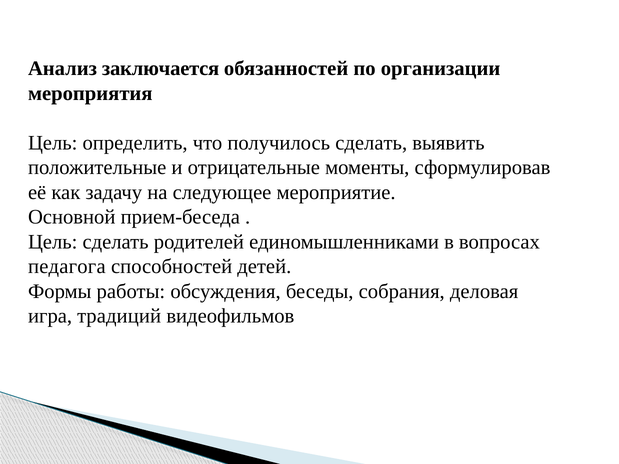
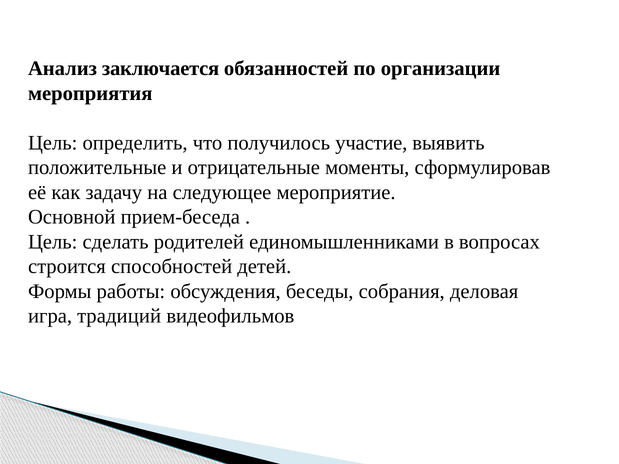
получилось сделать: сделать -> участие
педагога: педагога -> строится
